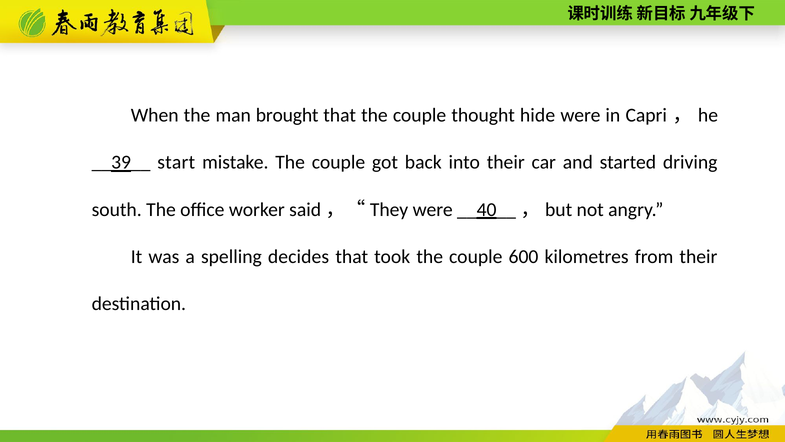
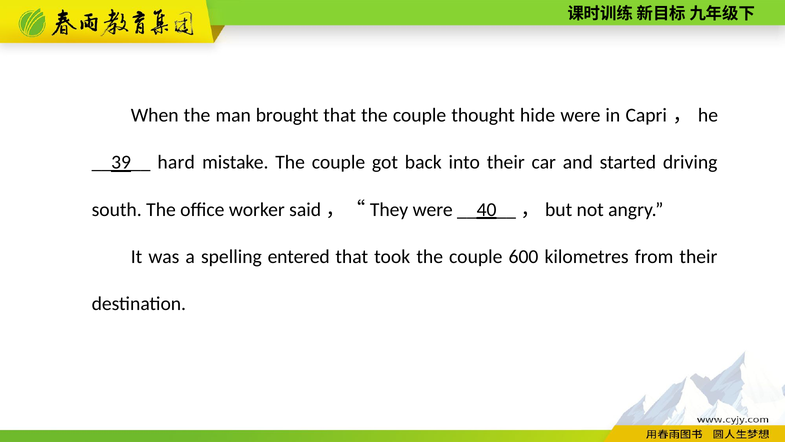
start: start -> hard
decides: decides -> entered
